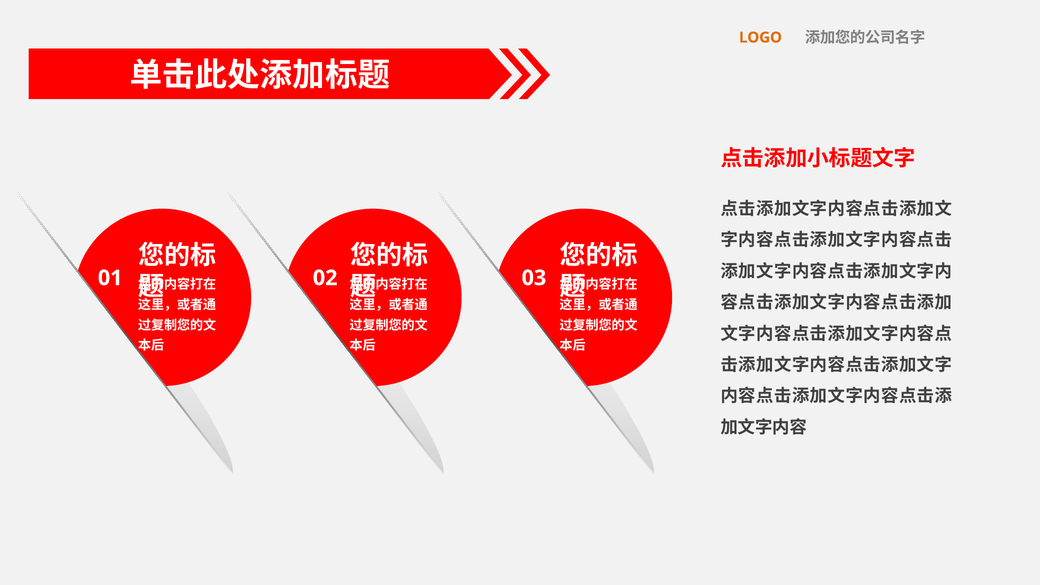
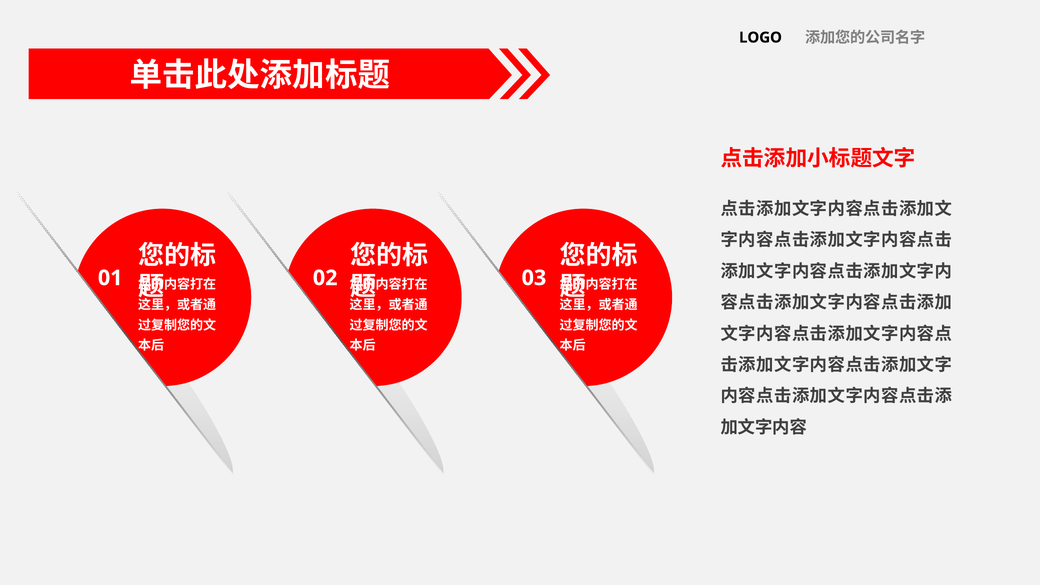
LOGO colour: orange -> black
